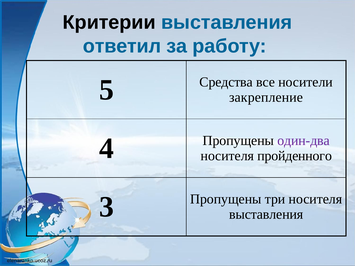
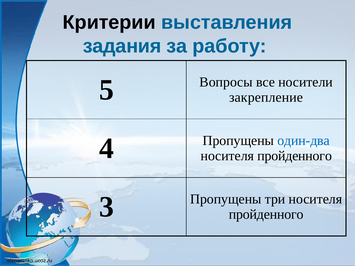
ответил: ответил -> задания
Средства: Средства -> Вопросы
один-два colour: purple -> blue
выставления at (266, 215): выставления -> пройденного
